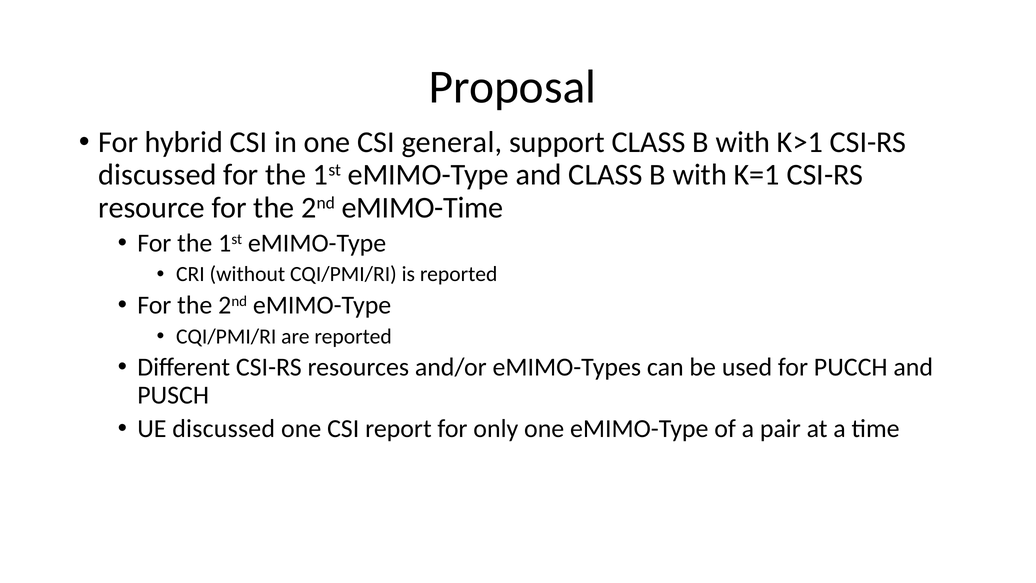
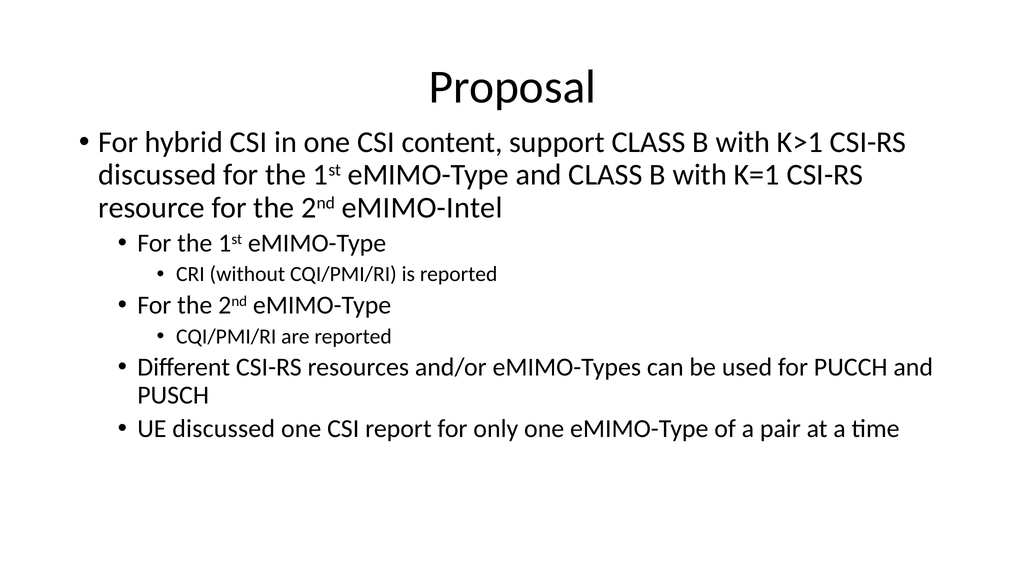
general: general -> content
eMIMO-Time: eMIMO-Time -> eMIMO-Intel
